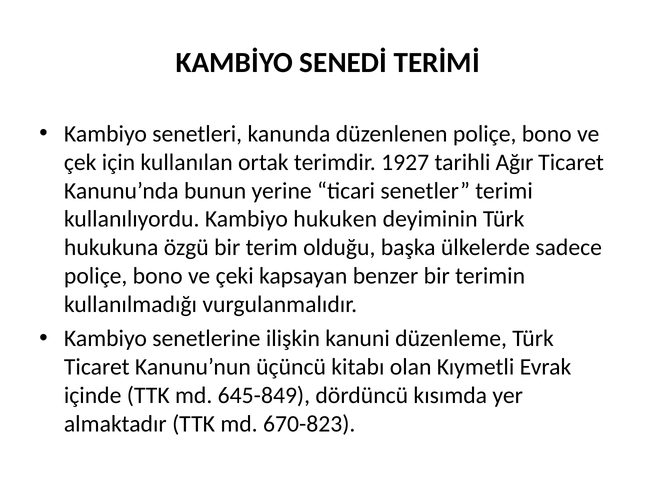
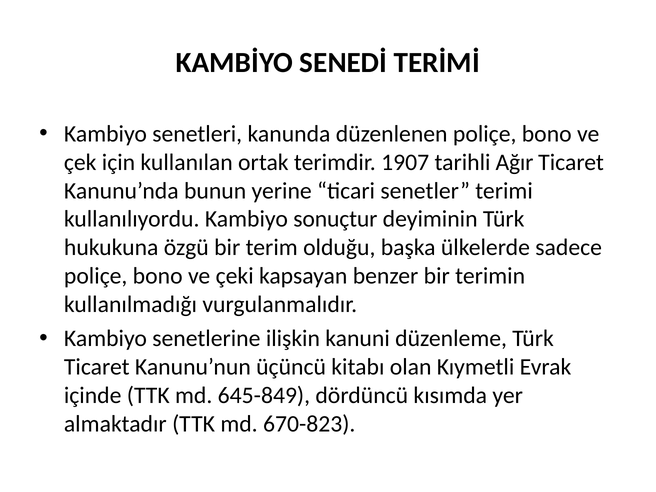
1927: 1927 -> 1907
hukuken: hukuken -> sonuçtur
